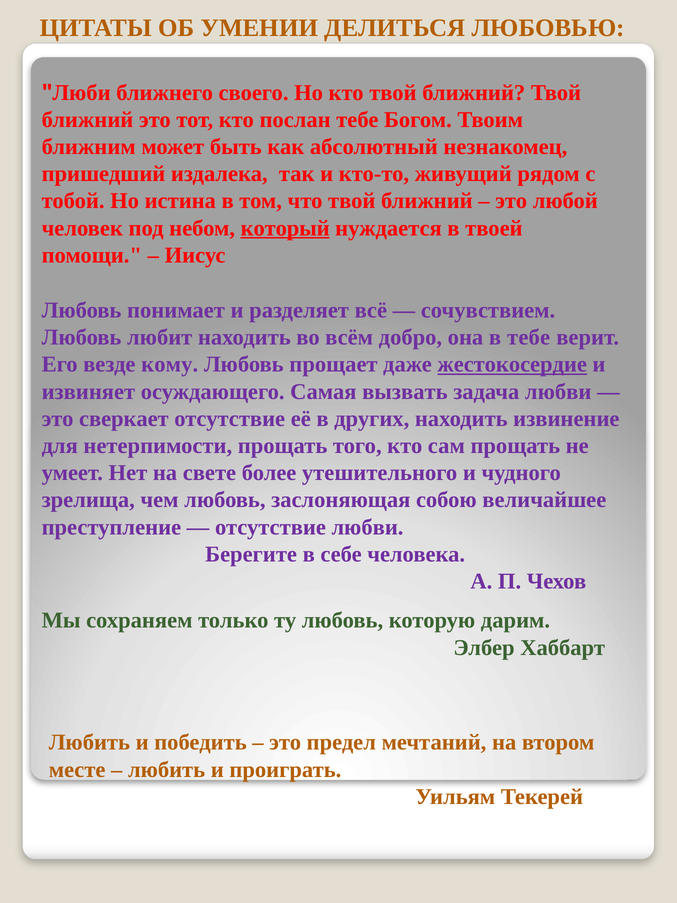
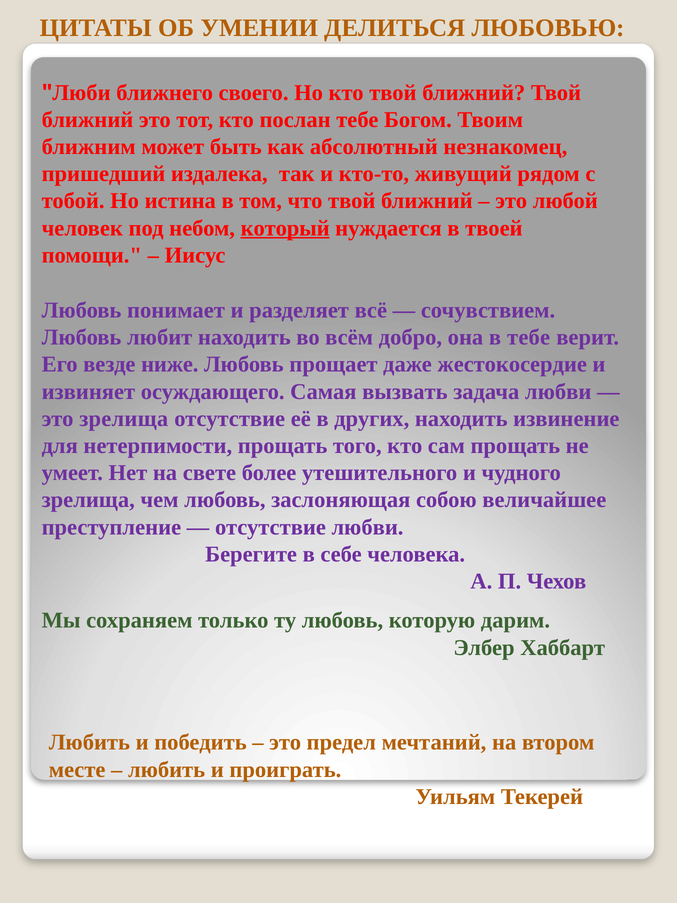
кому: кому -> ниже
жестокосердие underline: present -> none
это сверкает: сверкает -> зрелища
